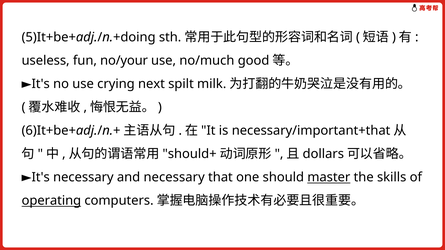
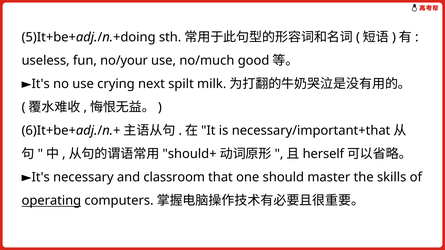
dollars: dollars -> herself
and necessary: necessary -> classroom
master underline: present -> none
